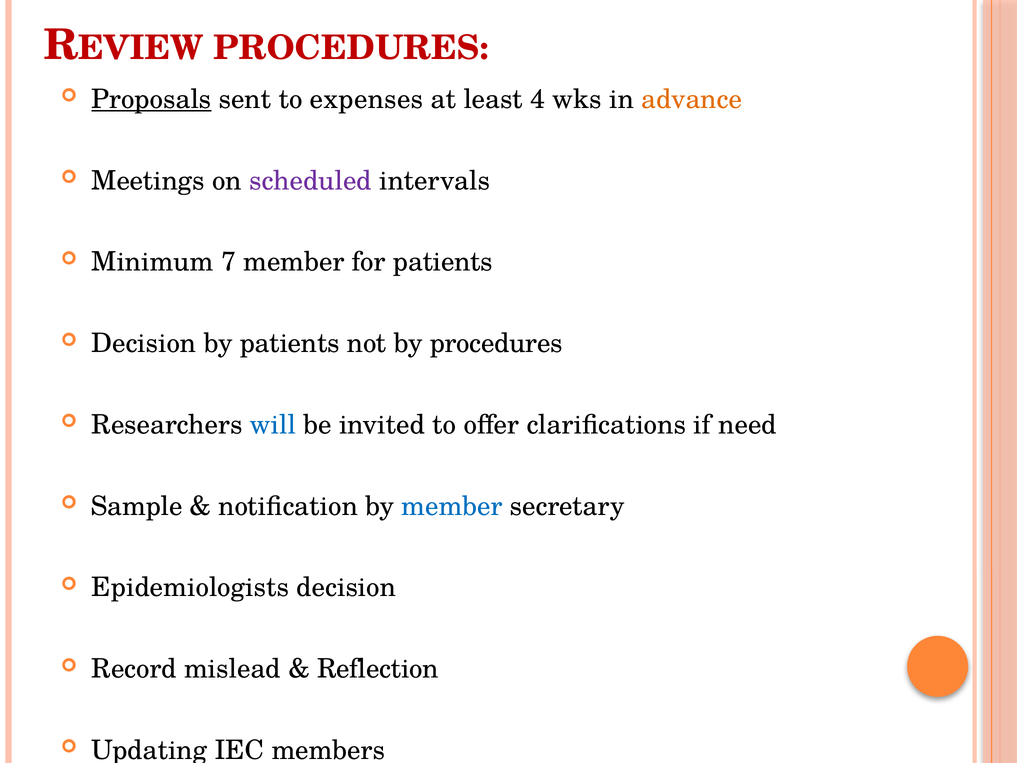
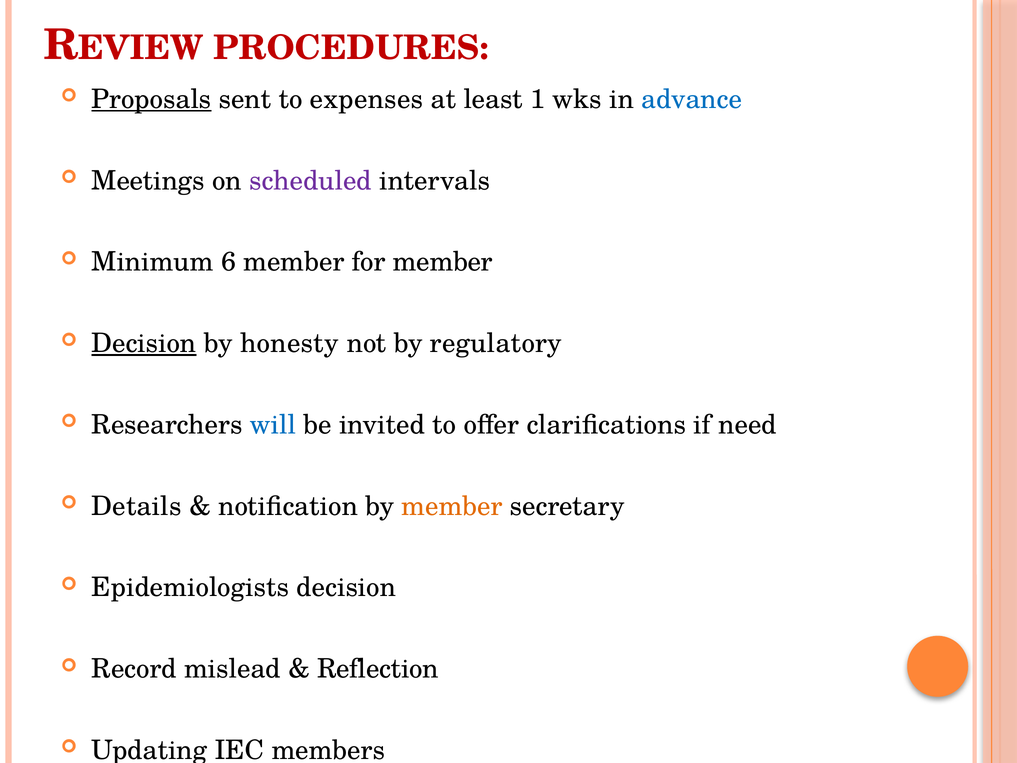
4: 4 -> 1
advance colour: orange -> blue
7: 7 -> 6
for patients: patients -> member
Decision at (144, 343) underline: none -> present
by patients: patients -> honesty
by procedures: procedures -> regulatory
Sample: Sample -> Details
member at (452, 506) colour: blue -> orange
